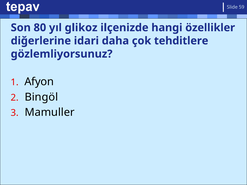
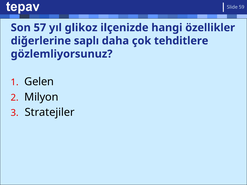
80: 80 -> 57
idari: idari -> saplı
Afyon: Afyon -> Gelen
Bingöl: Bingöl -> Milyon
Mamuller: Mamuller -> Stratejiler
